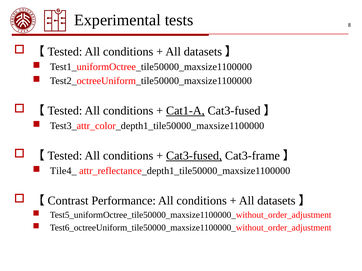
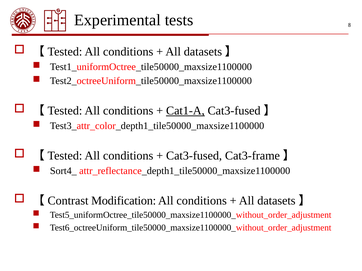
Cat3-fused at (194, 156) underline: present -> none
Tile4_: Tile4_ -> Sort4_
Performance: Performance -> Modification
